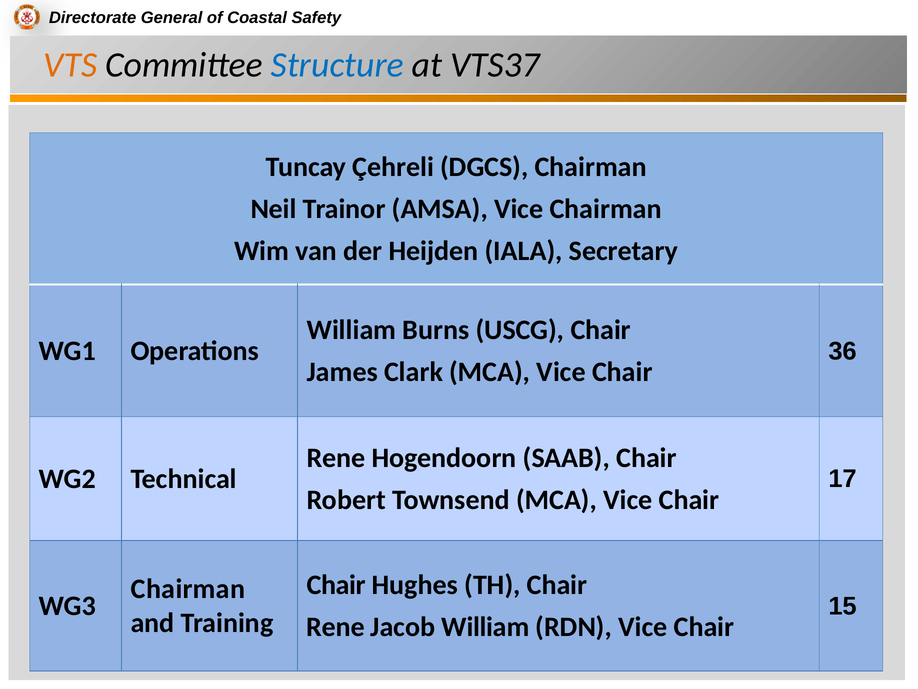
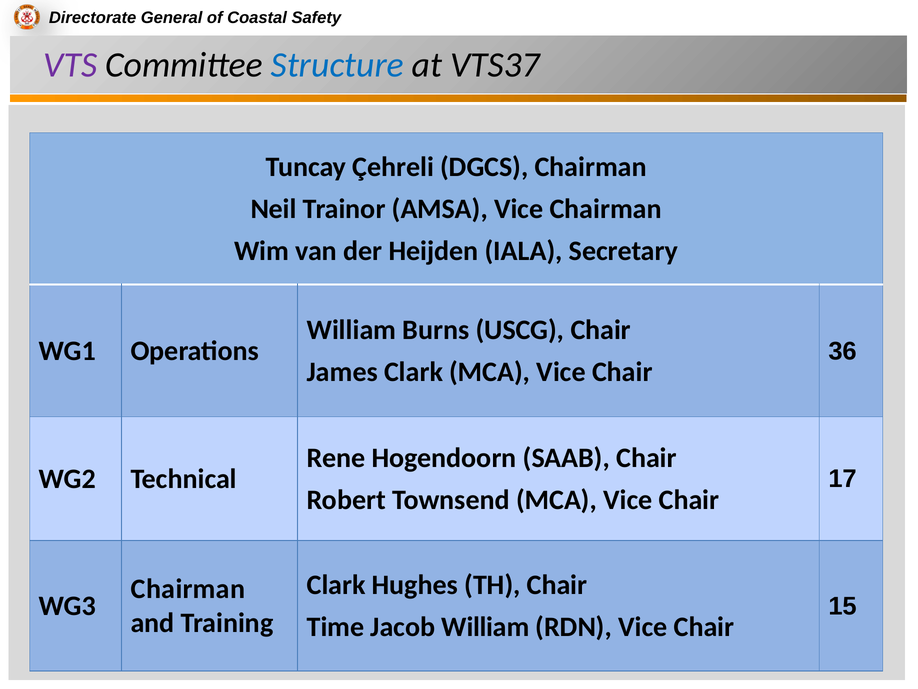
VTS colour: orange -> purple
Chair at (336, 585): Chair -> Clark
Rene at (336, 626): Rene -> Time
